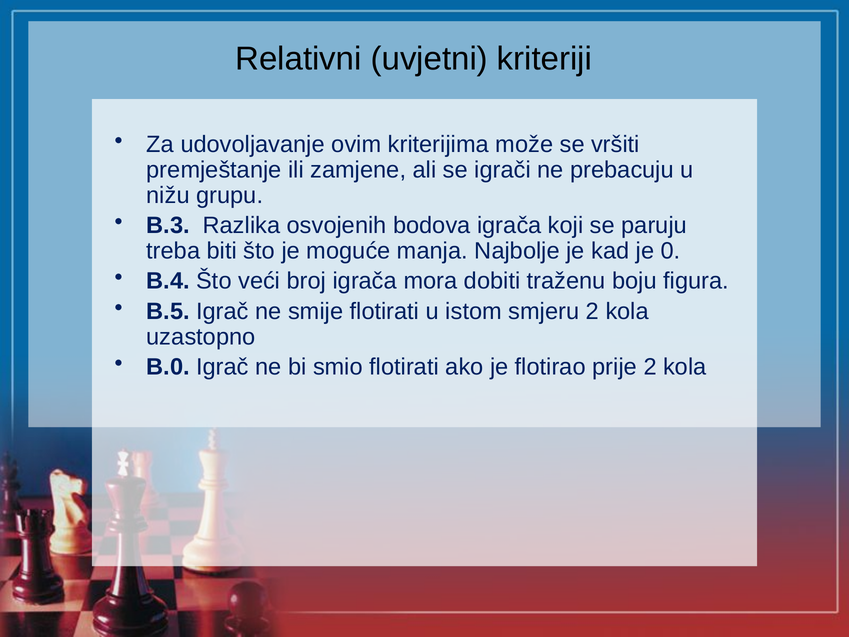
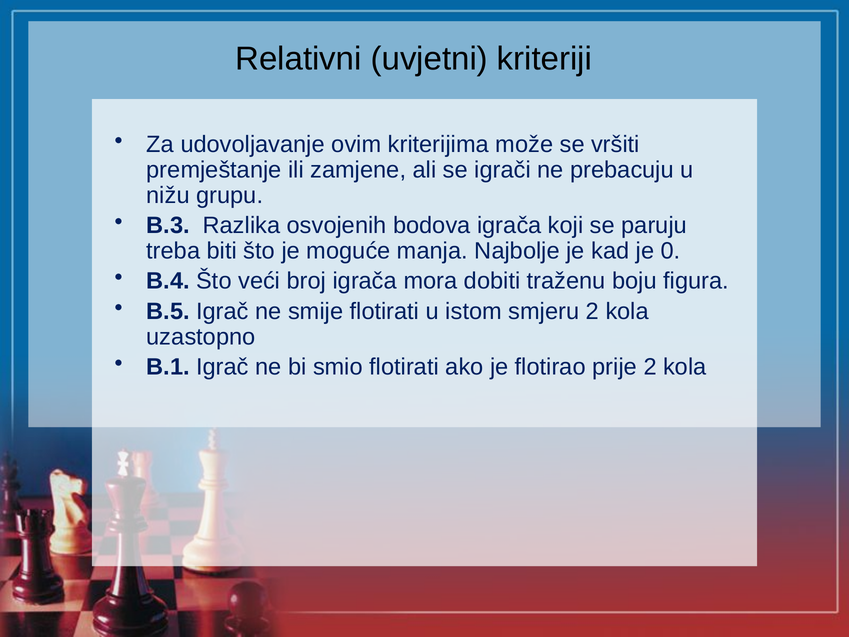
B.0: B.0 -> B.1
